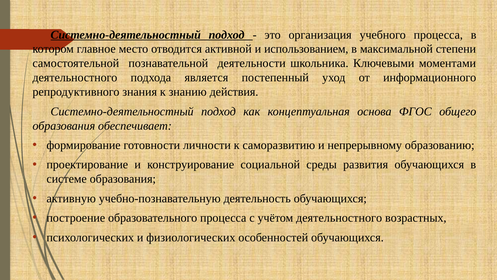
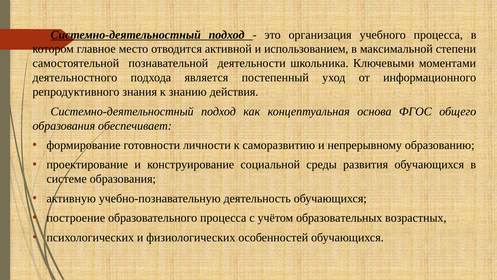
учётом деятельностного: деятельностного -> образовательных
